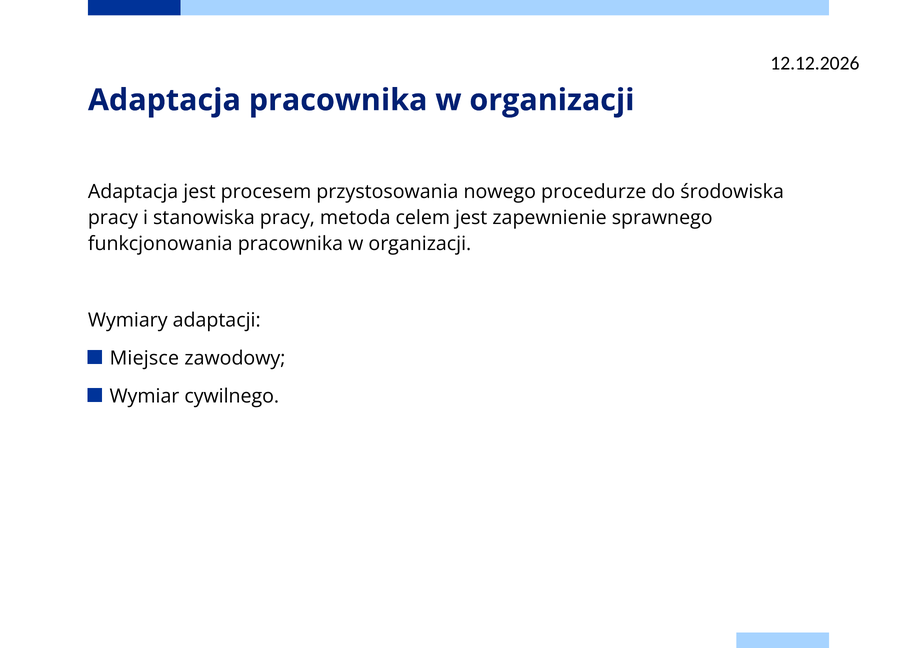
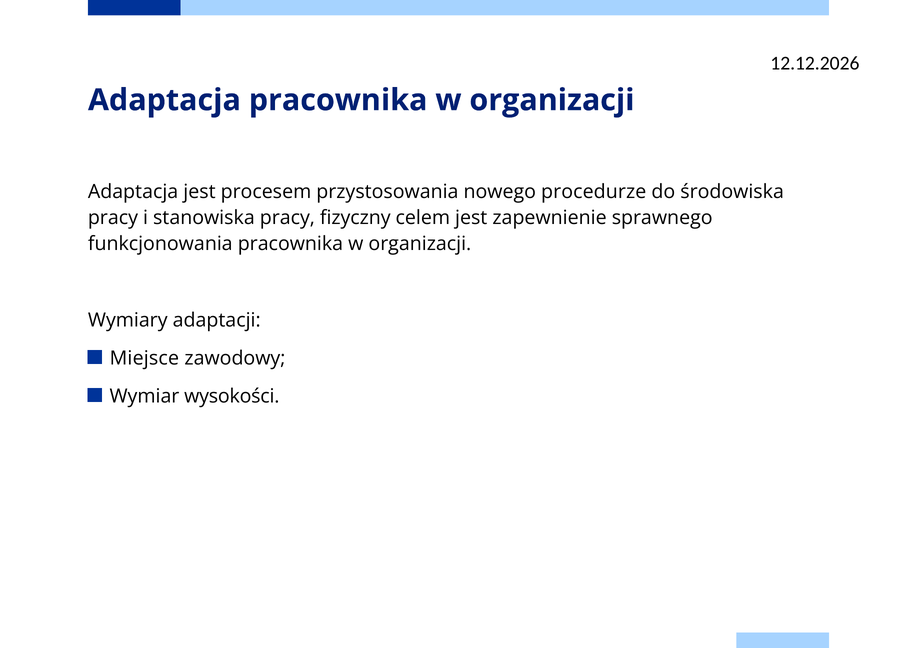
metoda: metoda -> fizyczny
cywilnego: cywilnego -> wysokości
